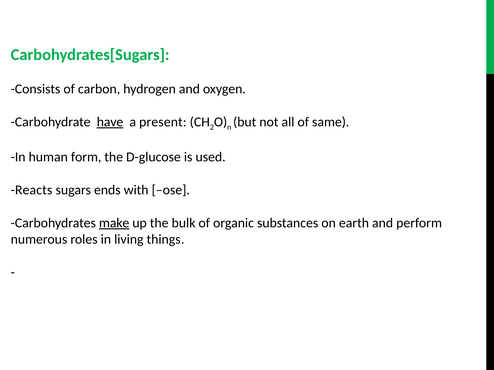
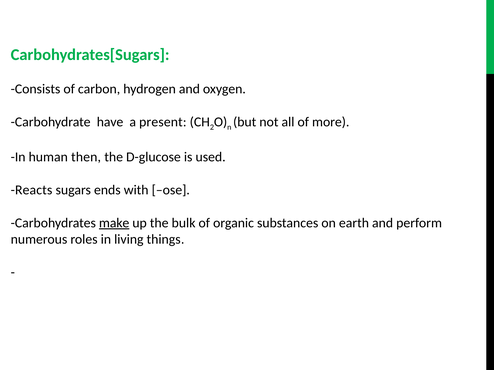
have underline: present -> none
same: same -> more
form: form -> then
